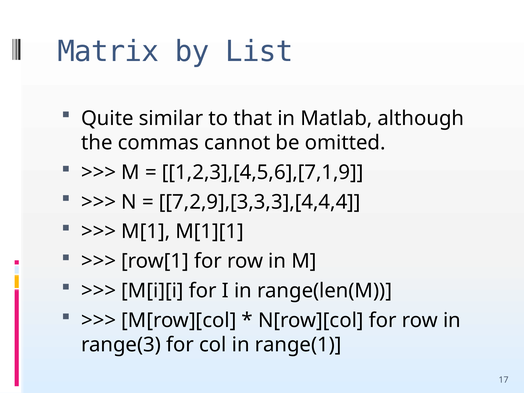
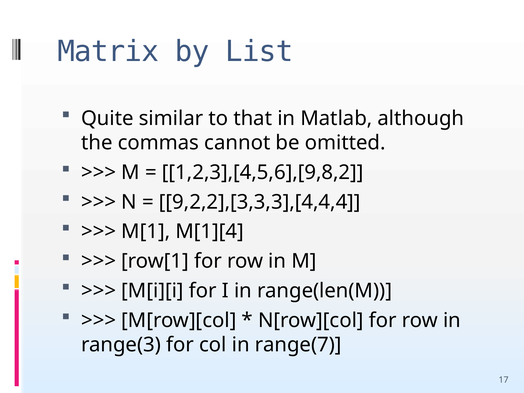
1,2,3],[4,5,6],[7,1,9: 1,2,3],[4,5,6],[7,1,9 -> 1,2,3],[4,5,6],[9,8,2
7,2,9],[3,3,3],[4,4,4: 7,2,9],[3,3,3],[4,4,4 -> 9,2,2],[3,3,3],[4,4,4
M[1][1: M[1][1 -> M[1][4
range(1: range(1 -> range(7
